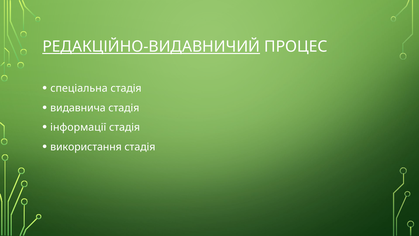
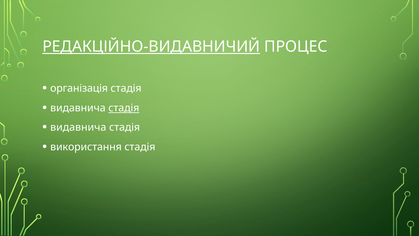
спеціальна: спеціальна -> організація
стадія at (124, 108) underline: none -> present
інформації at (78, 127): інформації -> видавнича
